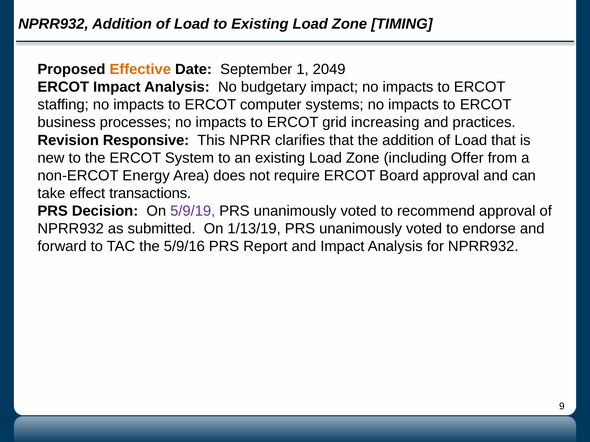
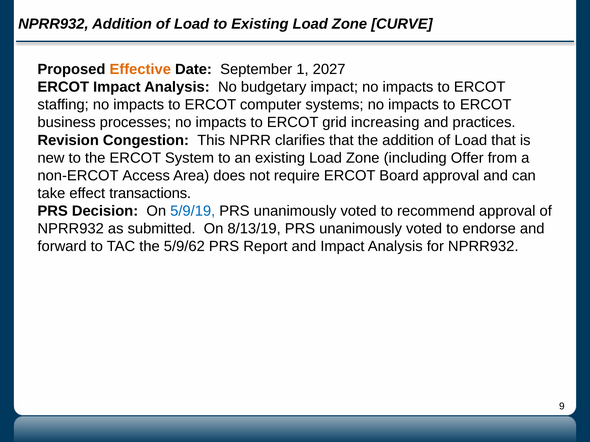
TIMING: TIMING -> CURVE
2049: 2049 -> 2027
Responsive: Responsive -> Congestion
Energy: Energy -> Access
5/9/19 colour: purple -> blue
1/13/19: 1/13/19 -> 8/13/19
5/9/16: 5/9/16 -> 5/9/62
